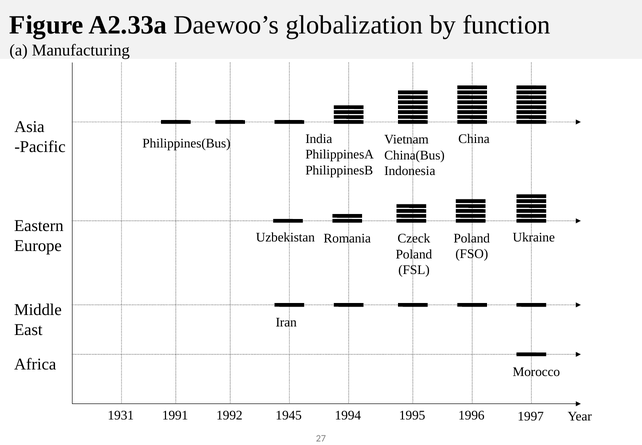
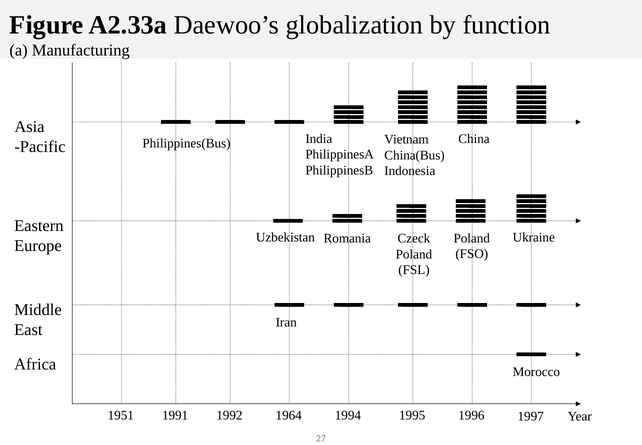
1931: 1931 -> 1951
1945: 1945 -> 1964
